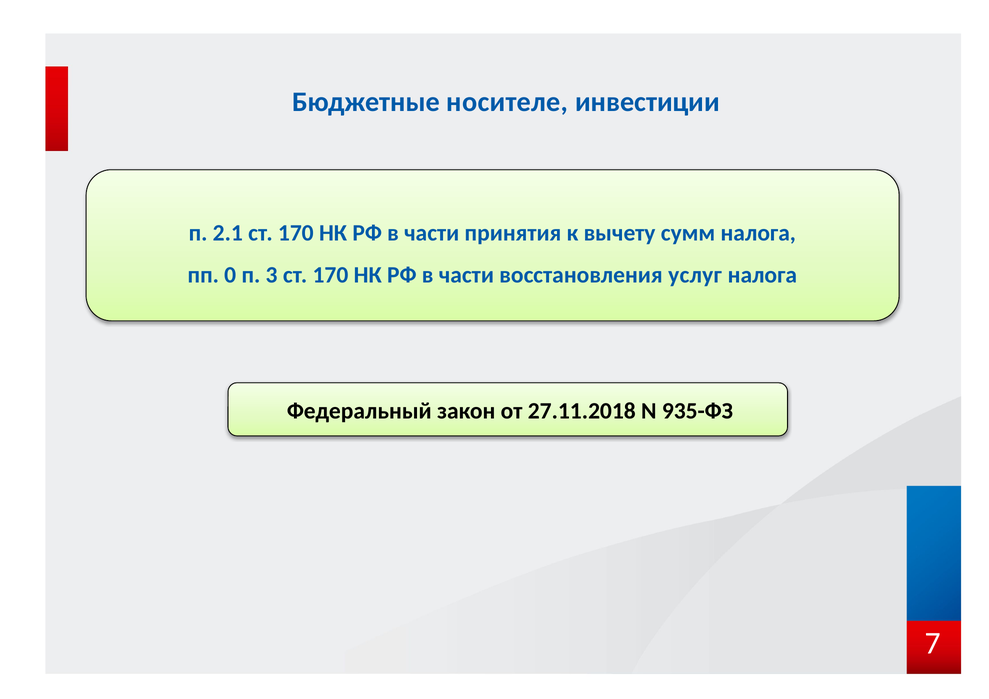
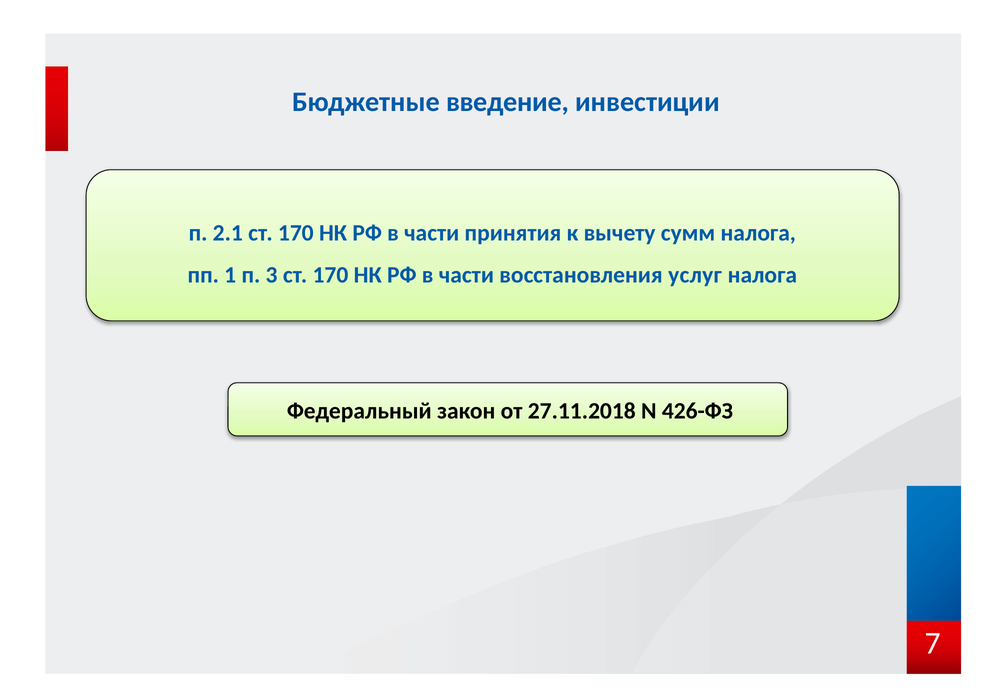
носителе: носителе -> введение
0: 0 -> 1
935-ФЗ: 935-ФЗ -> 426-ФЗ
